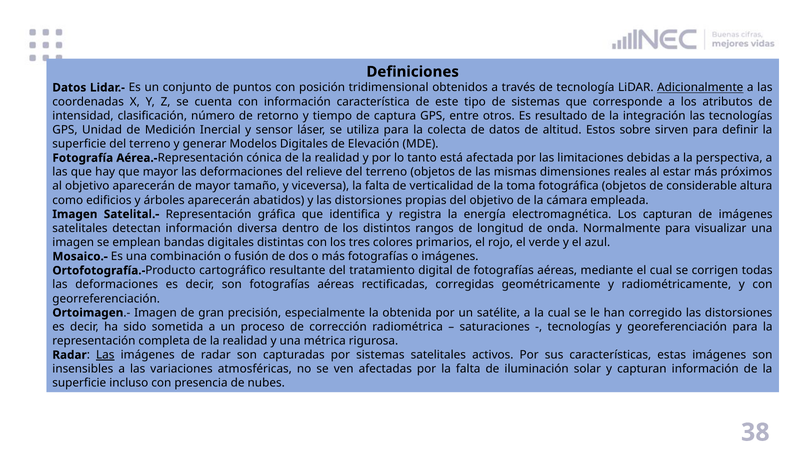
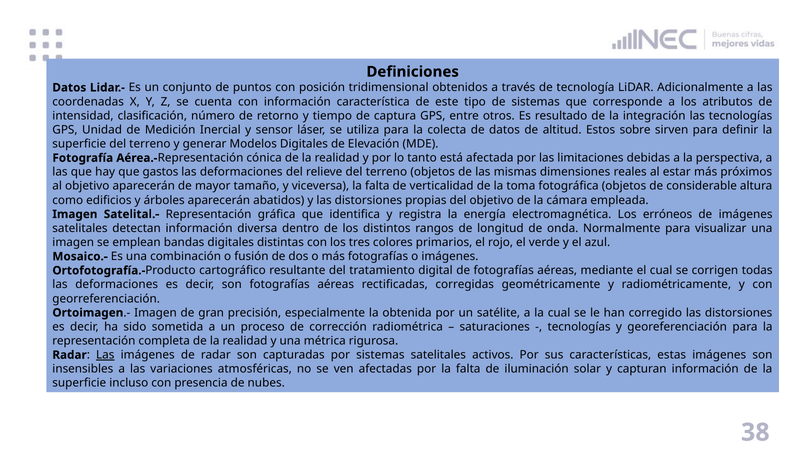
Adicionalmente underline: present -> none
que mayor: mayor -> gastos
Los capturan: capturan -> erróneos
